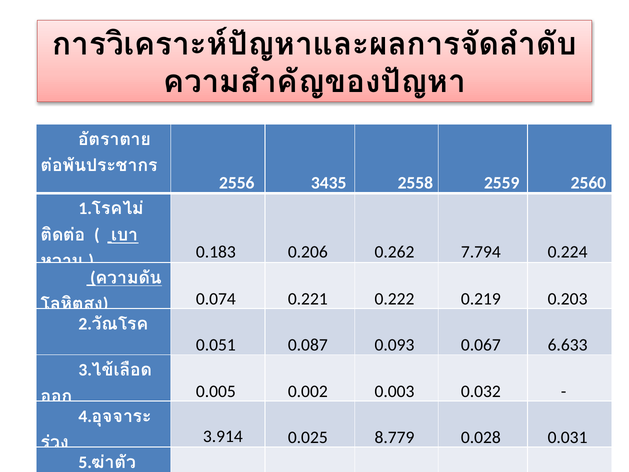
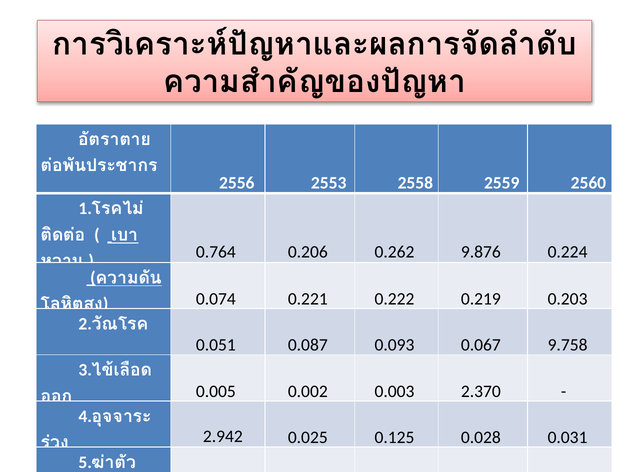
3435: 3435 -> 2553
0.183: 0.183 -> 0.764
7.794: 7.794 -> 9.876
6.633: 6.633 -> 9.758
0.032: 0.032 -> 2.370
3.914: 3.914 -> 2.942
8.779: 8.779 -> 0.125
